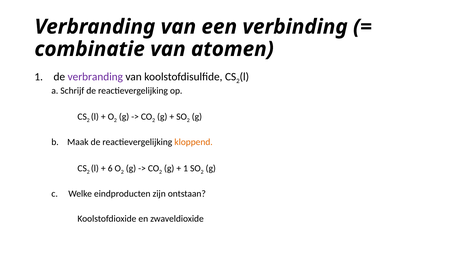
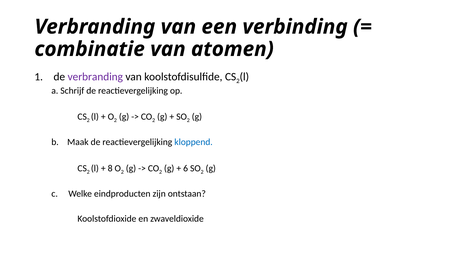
kloppend colour: orange -> blue
6: 6 -> 8
1 at (186, 168): 1 -> 6
